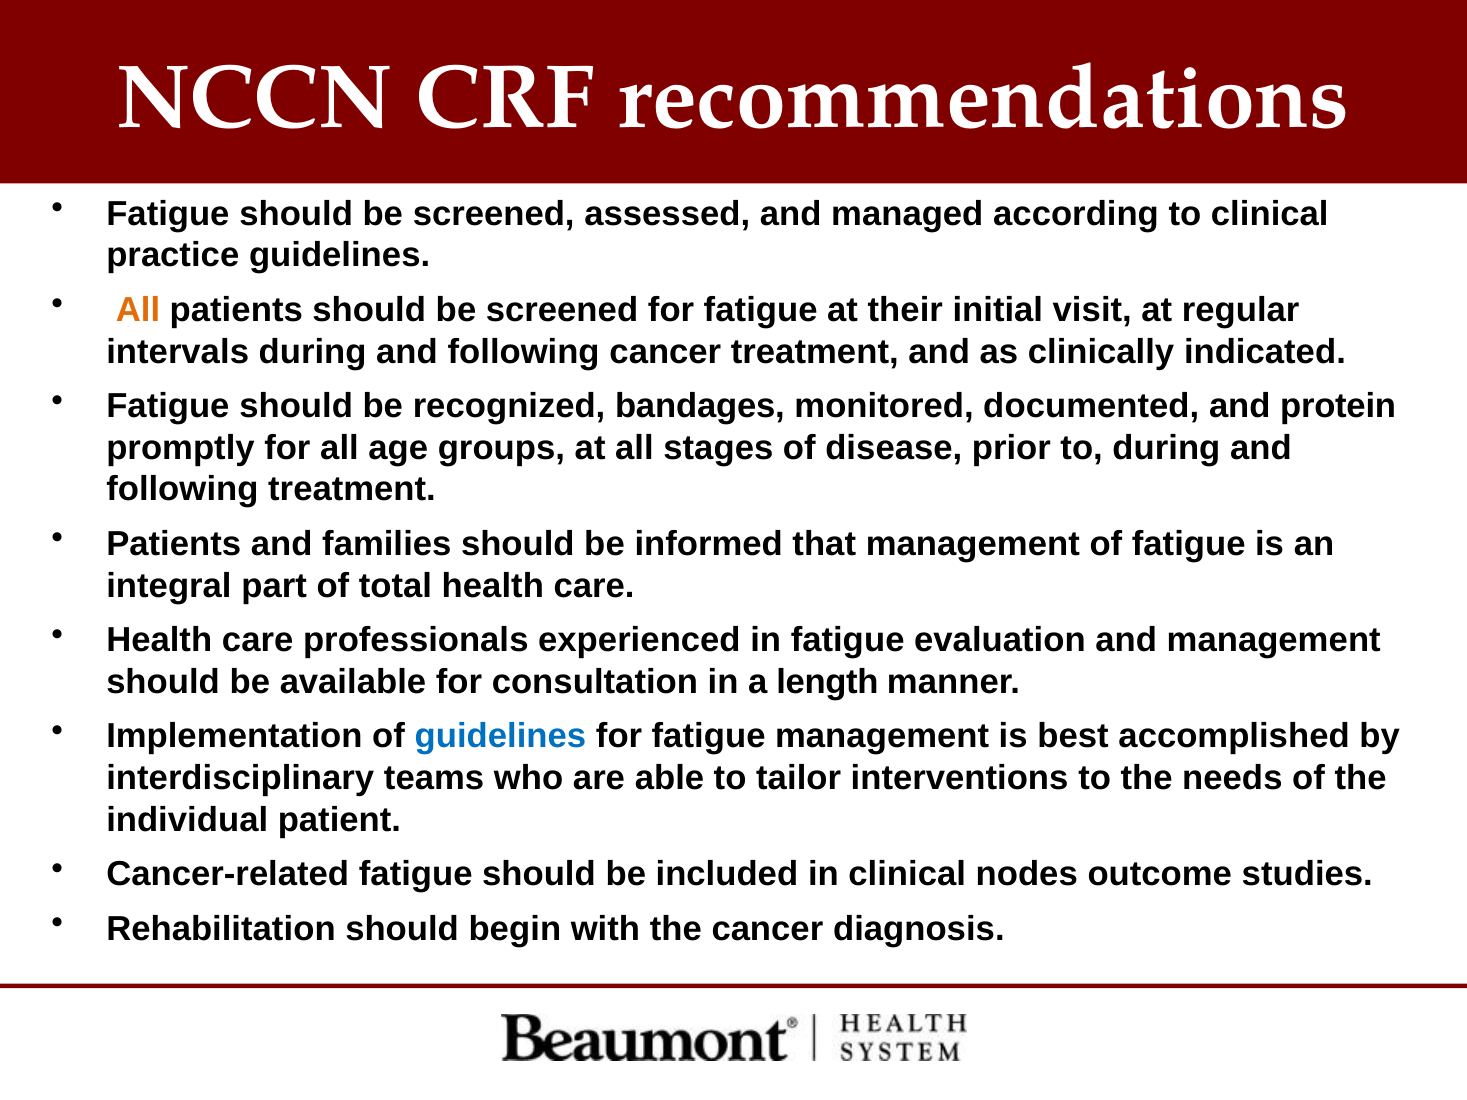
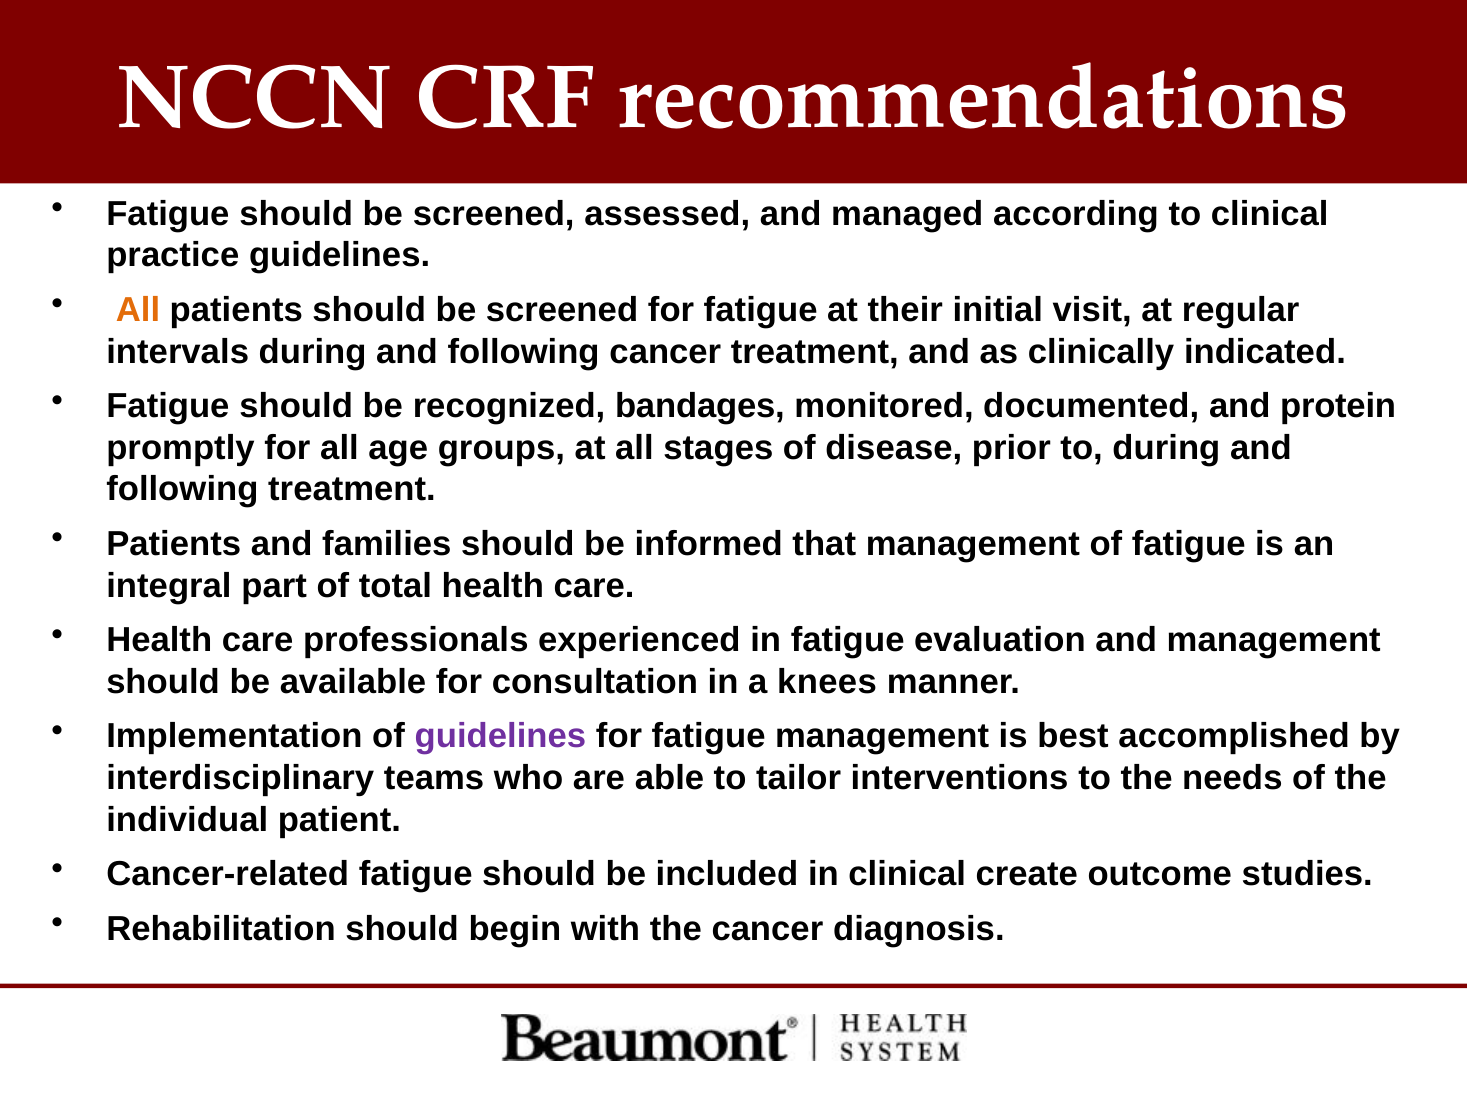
length: length -> knees
guidelines at (500, 737) colour: blue -> purple
nodes: nodes -> create
